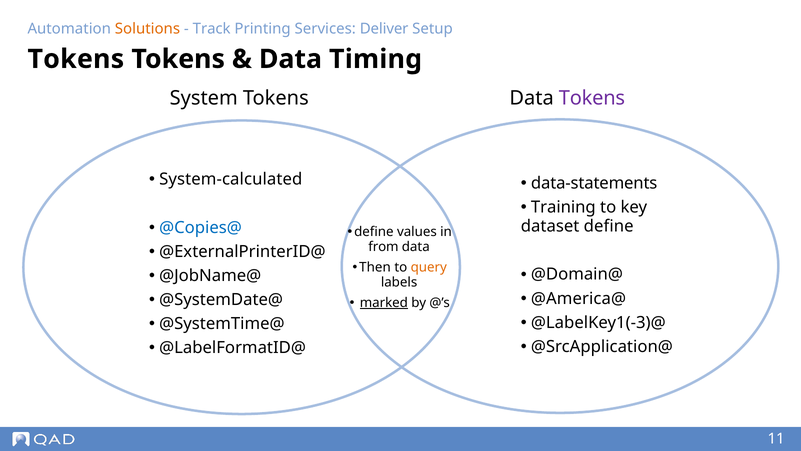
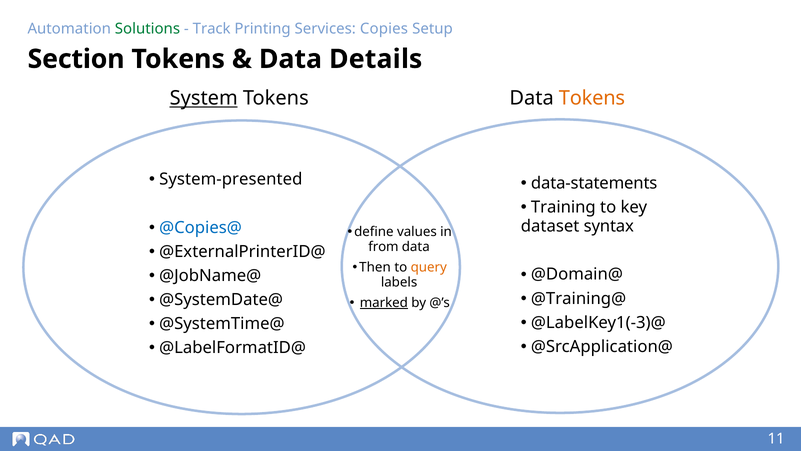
Solutions colour: orange -> green
Deliver: Deliver -> Copies
Tokens at (76, 59): Tokens -> Section
Timing: Timing -> Details
System underline: none -> present
Tokens at (592, 98) colour: purple -> orange
System-calculated: System-calculated -> System-presented
dataset define: define -> syntax
@America@: @America@ -> @Training@
